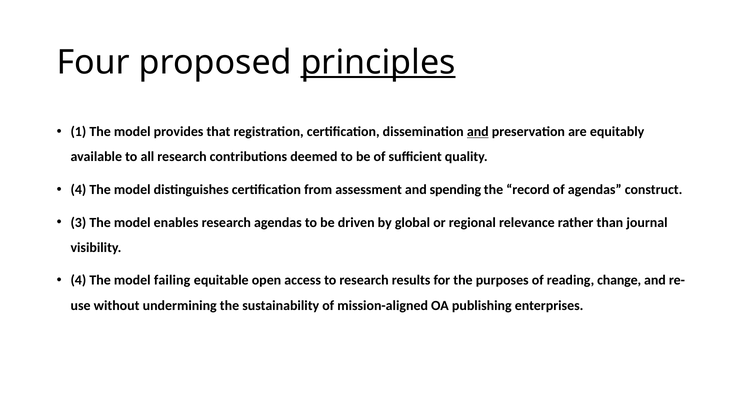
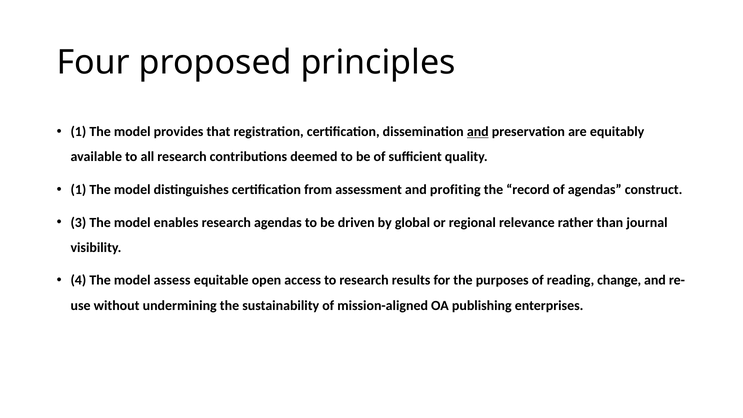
principles underline: present -> none
4 at (78, 190): 4 -> 1
spending: spending -> profiting
failing: failing -> assess
